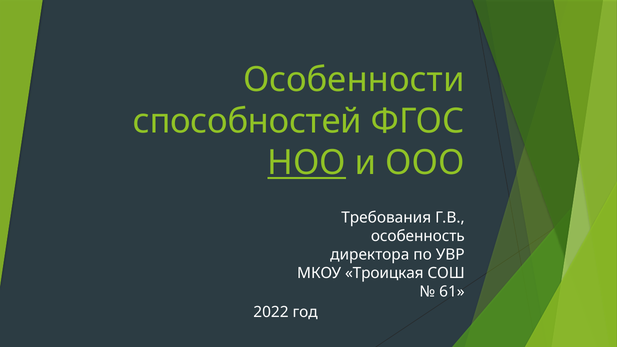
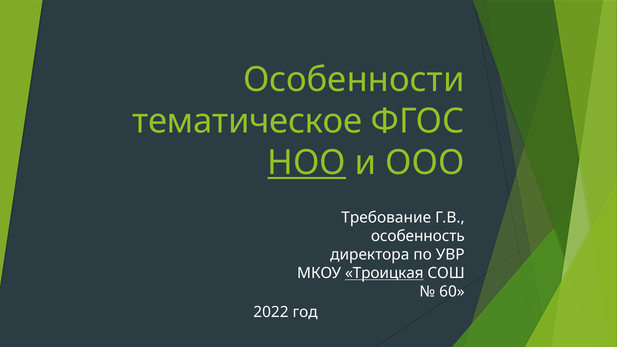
способностей: способностей -> тематическое
Требования: Требования -> Требование
Троицкая underline: none -> present
61: 61 -> 60
